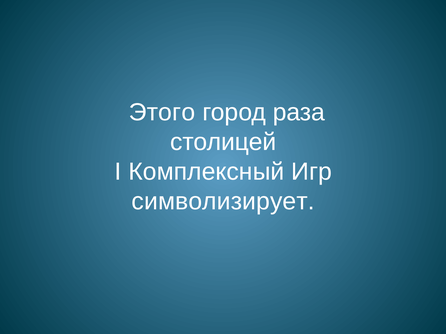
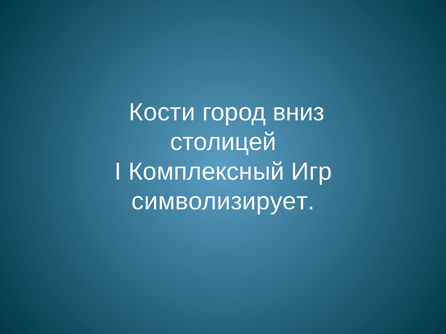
Этого: Этого -> Кости
раза: раза -> вниз
